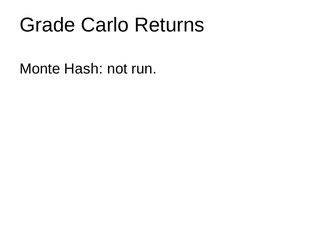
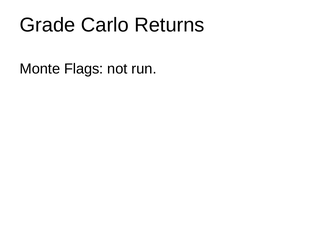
Hash: Hash -> Flags
